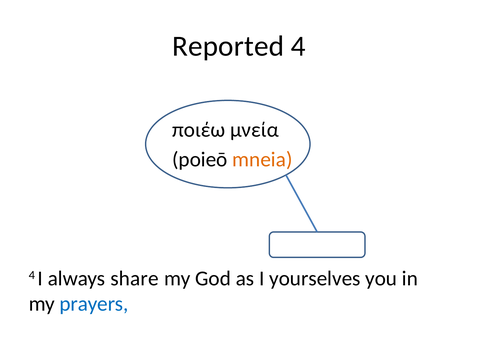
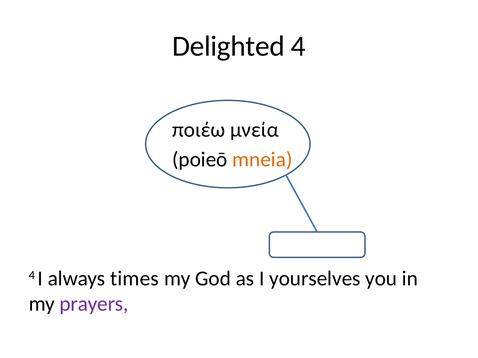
Reported: Reported -> Delighted
share: share -> times
prayers colour: blue -> purple
